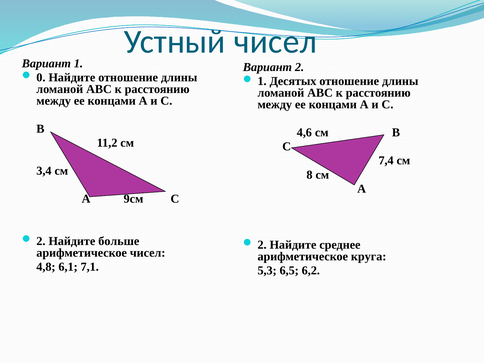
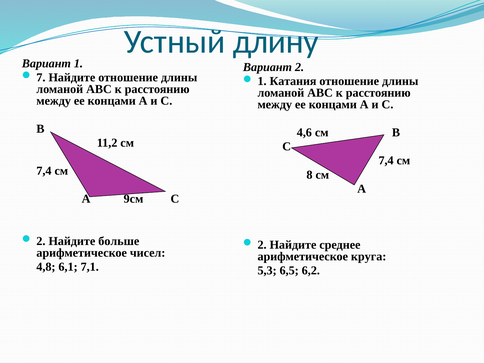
Устный чисел: чисел -> длину
0: 0 -> 7
Десятых: Десятых -> Катания
3,4 at (44, 171): 3,4 -> 7,4
